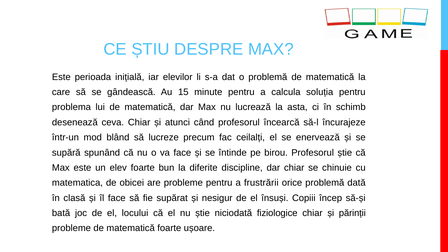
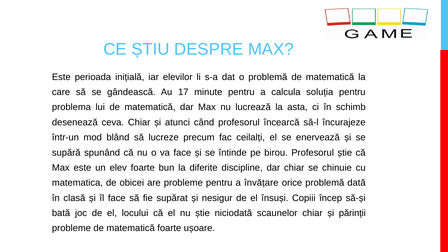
15: 15 -> 17
frustrării: frustrării -> învățare
fiziologice: fiziologice -> scaunelor
